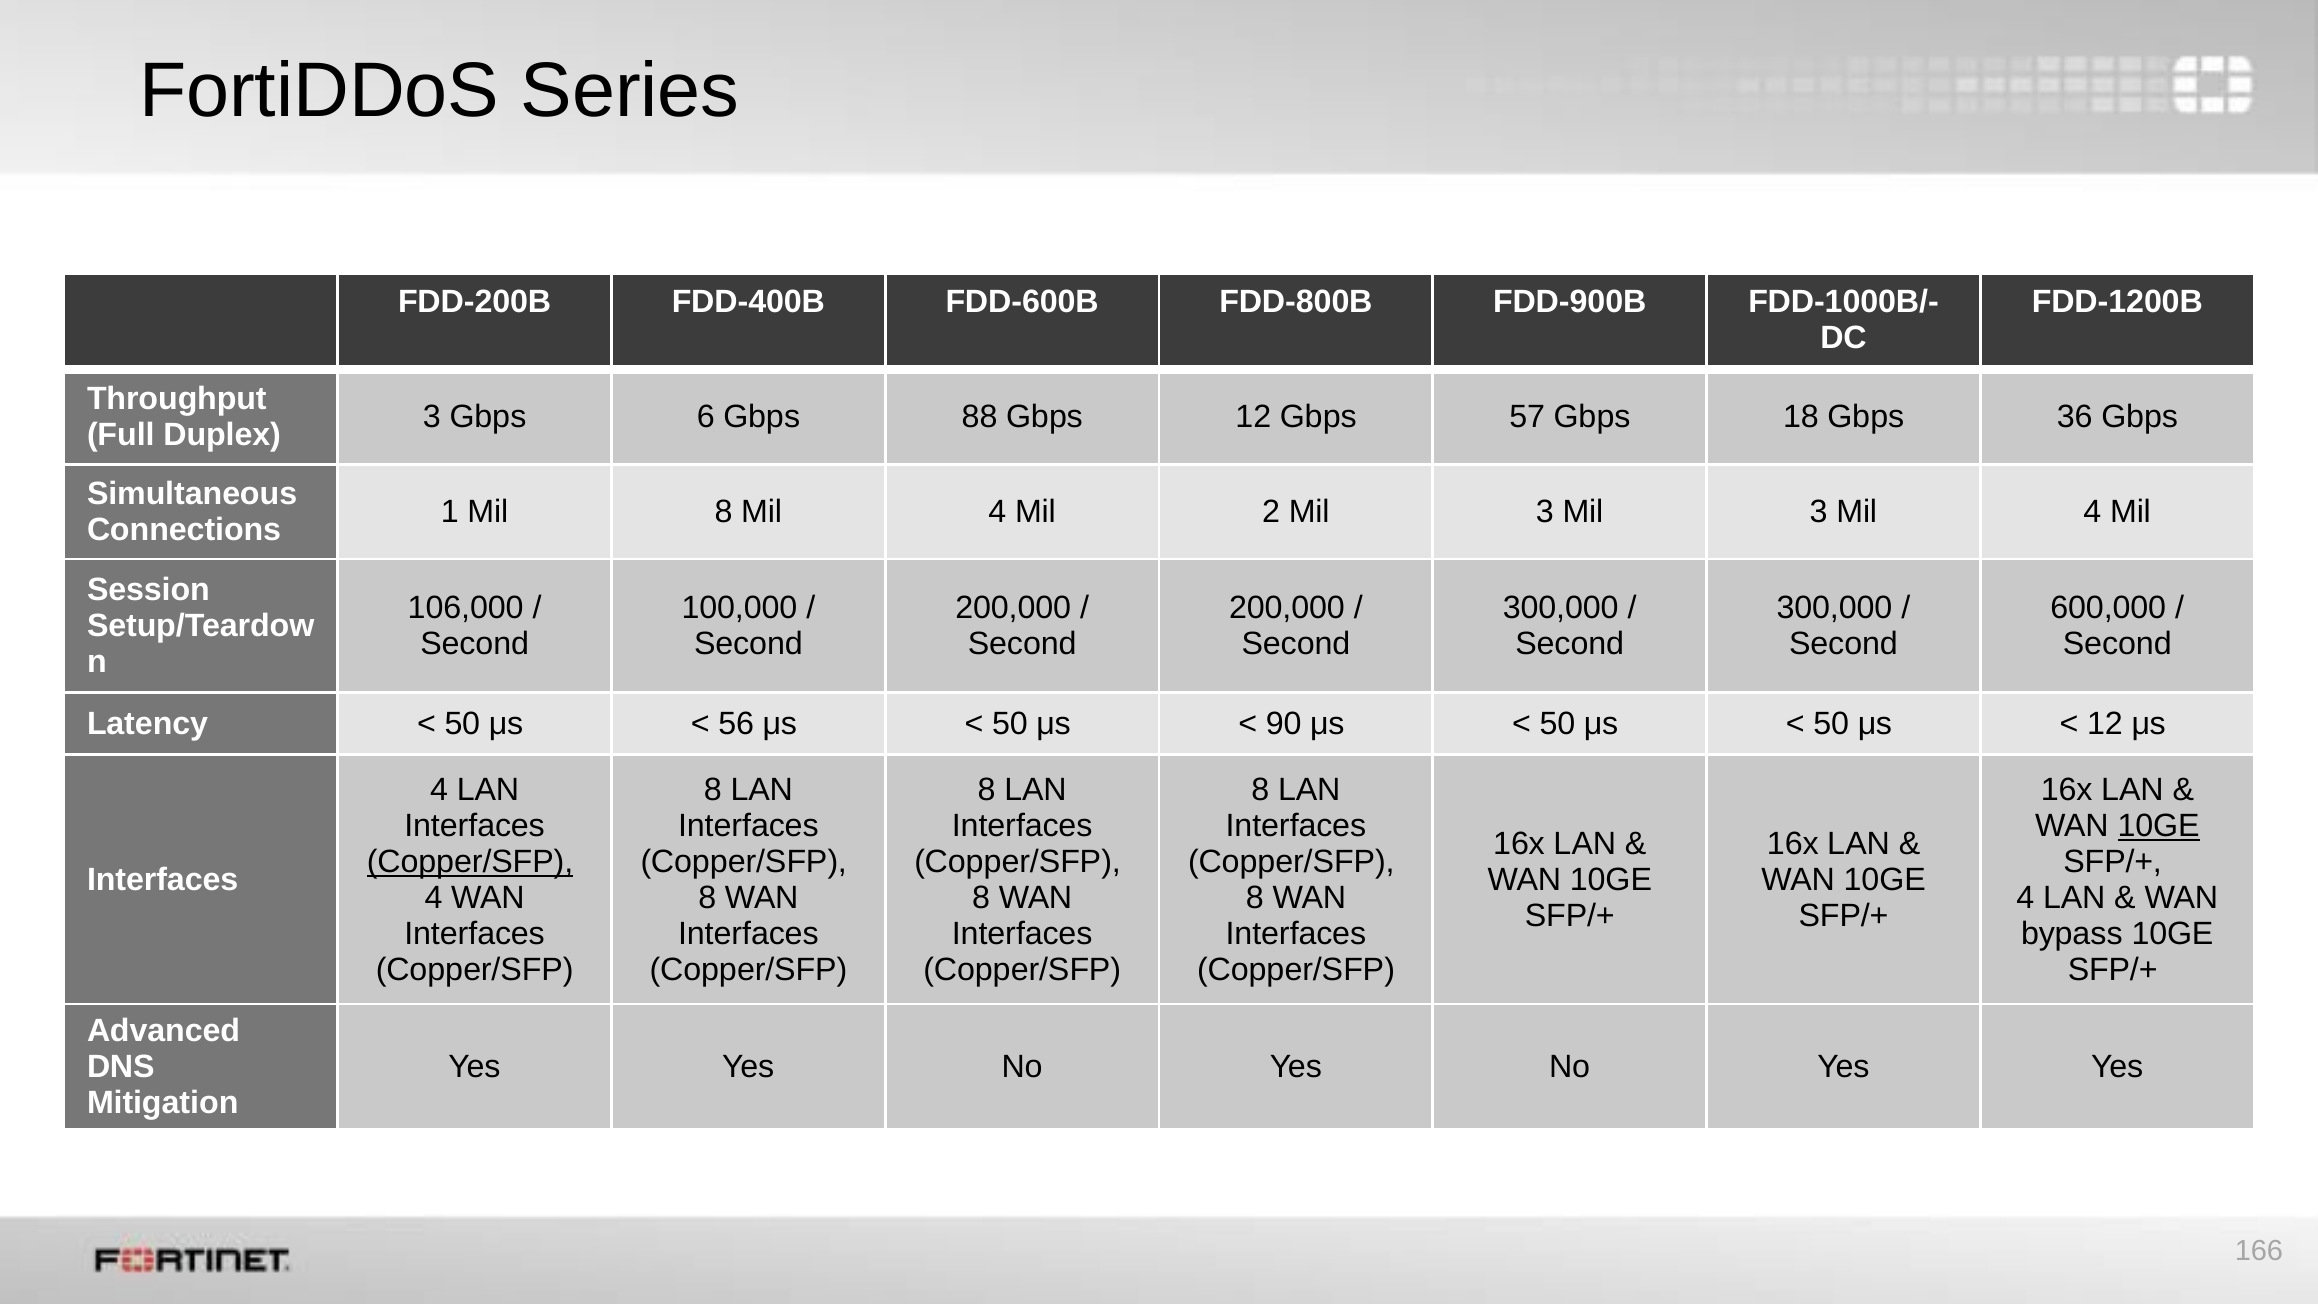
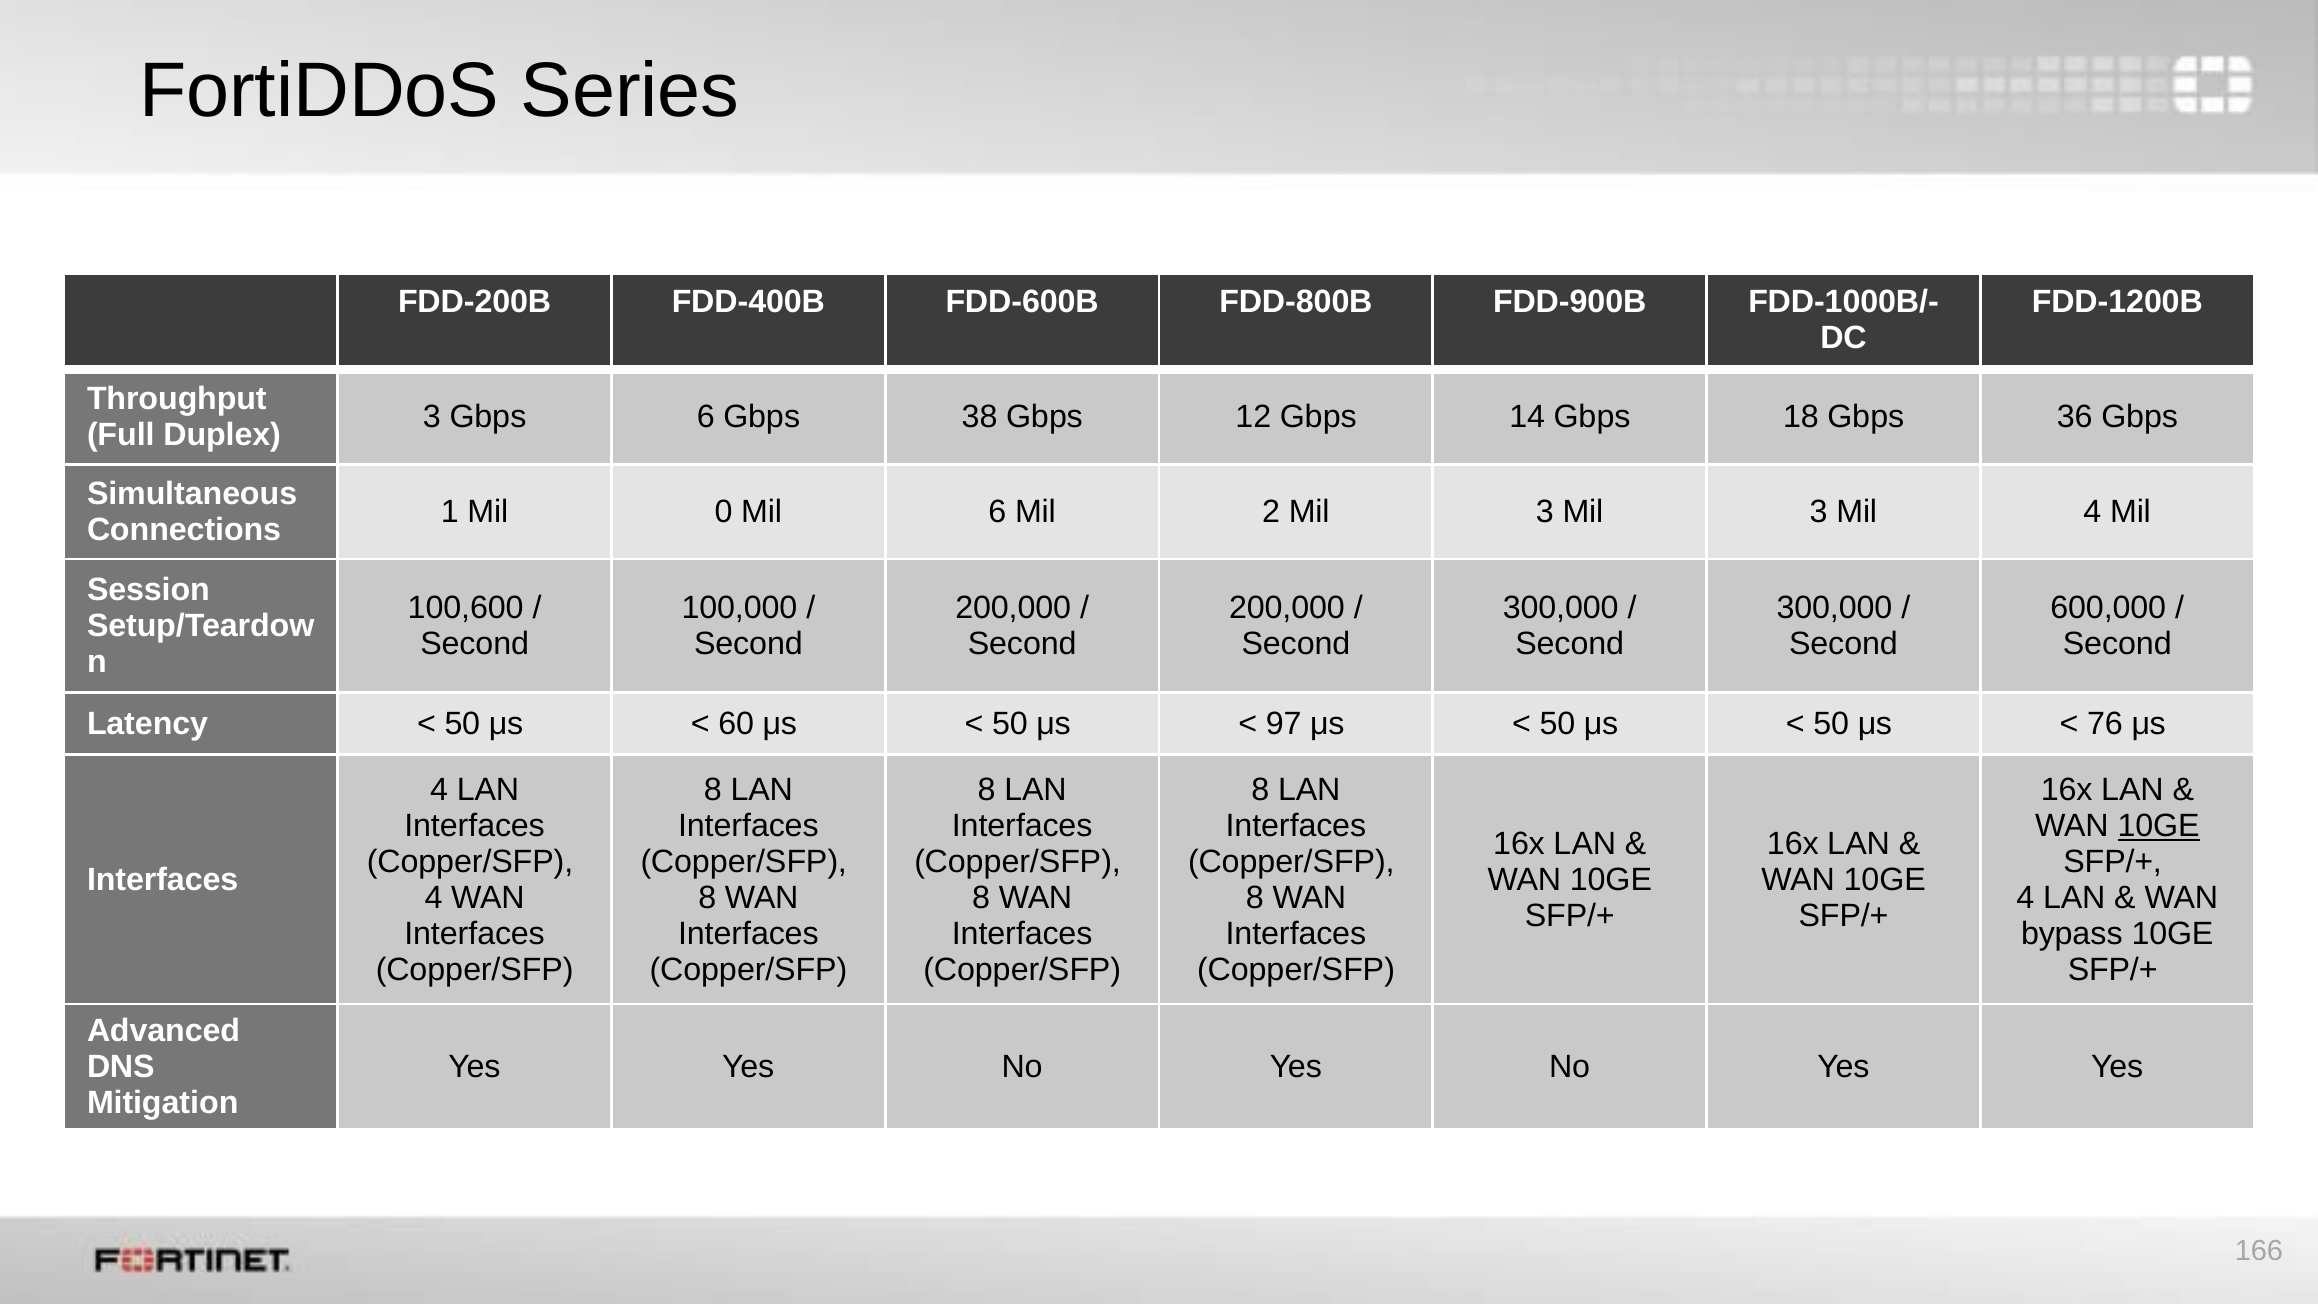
88: 88 -> 38
57: 57 -> 14
Mil 8: 8 -> 0
4 at (997, 512): 4 -> 6
106,000: 106,000 -> 100,600
56: 56 -> 60
90: 90 -> 97
12 at (2105, 724): 12 -> 76
Copper/SFP at (470, 862) underline: present -> none
